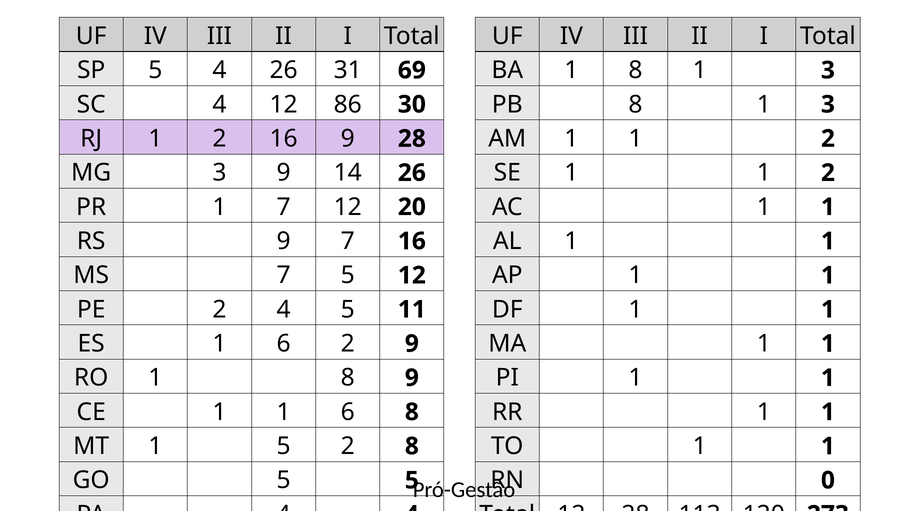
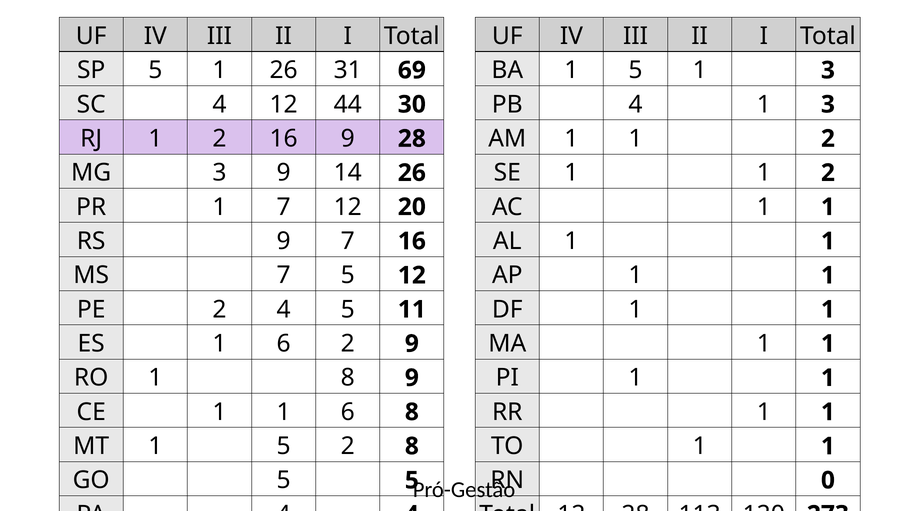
SP 5 4: 4 -> 1
BA 1 8: 8 -> 5
86: 86 -> 44
PB 8: 8 -> 4
